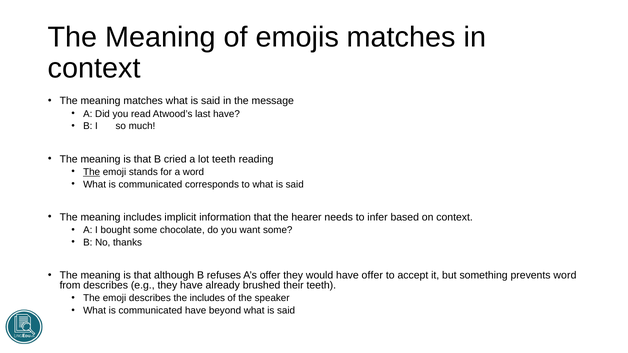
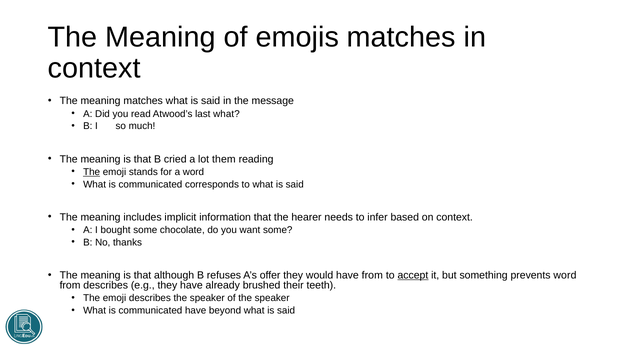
last have: have -> what
lot teeth: teeth -> them
have offer: offer -> from
accept underline: none -> present
describes the includes: includes -> speaker
